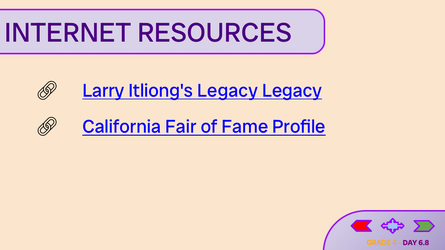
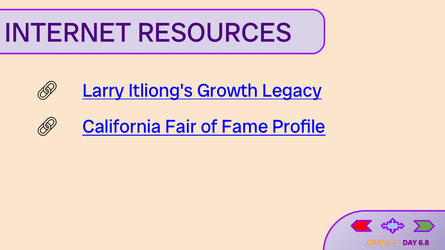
Itliong's Legacy: Legacy -> Growth
